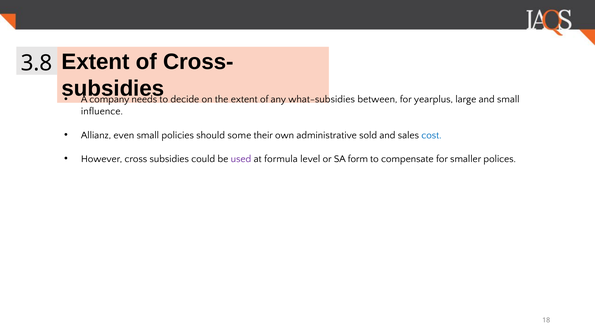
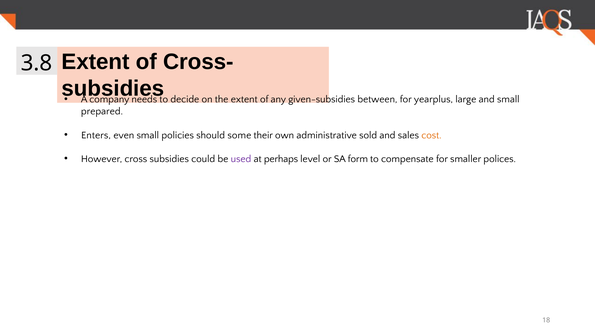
what-subsidies: what-subsidies -> given-subsidies
influence: influence -> prepared
Allianz: Allianz -> Enters
cost colour: blue -> orange
formula: formula -> perhaps
